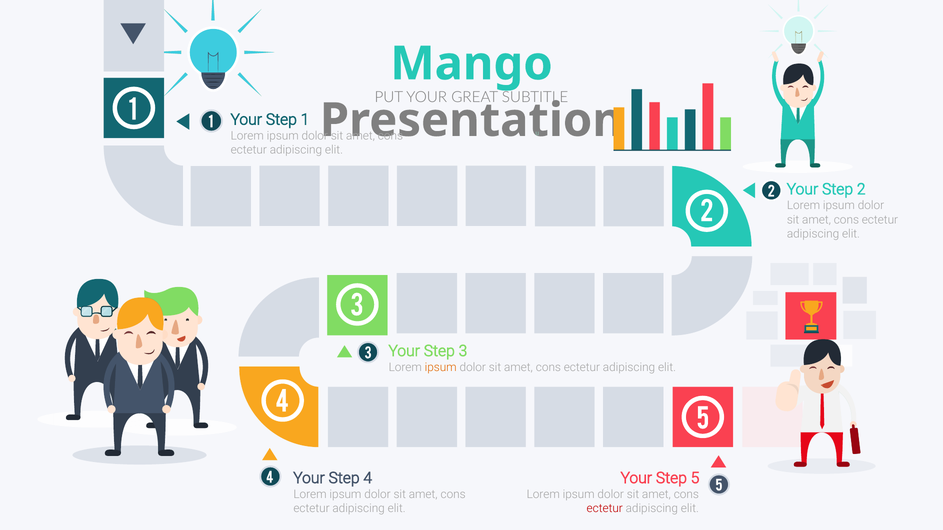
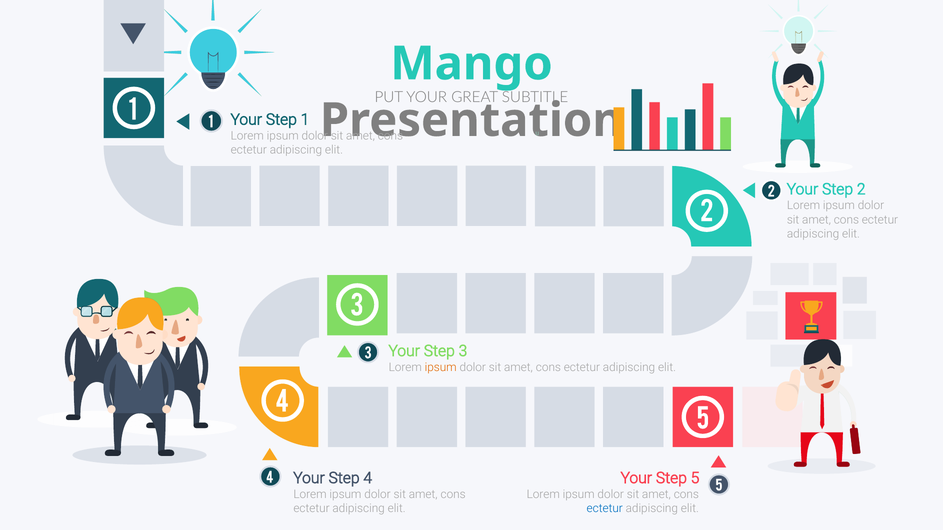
ectetur at (605, 509) colour: red -> blue
